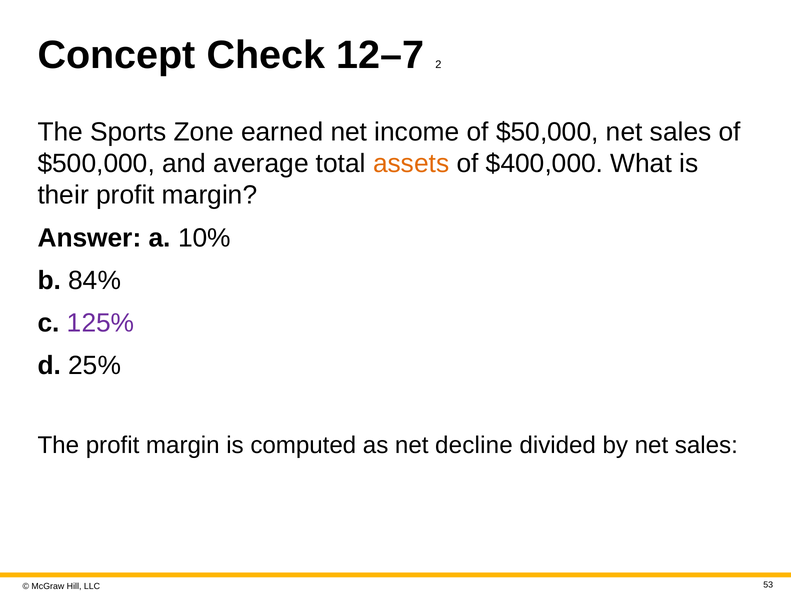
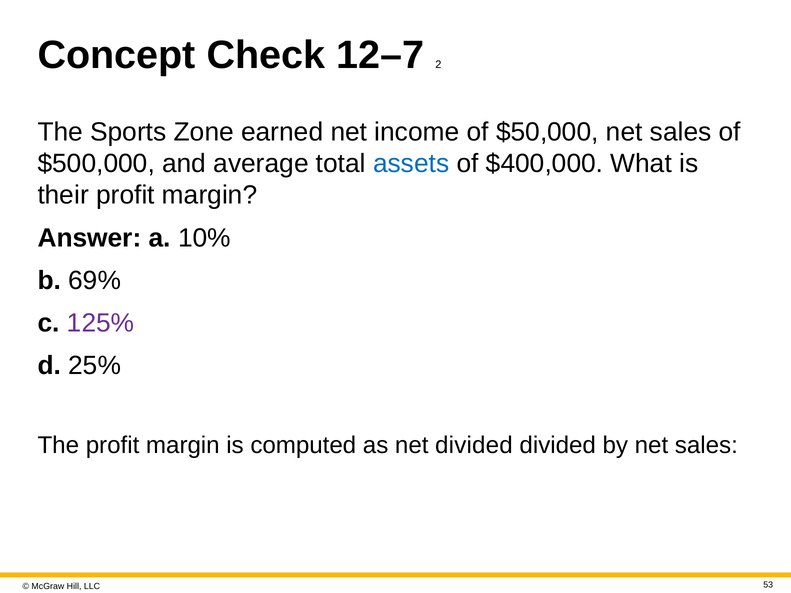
assets colour: orange -> blue
84%: 84% -> 69%
net decline: decline -> divided
